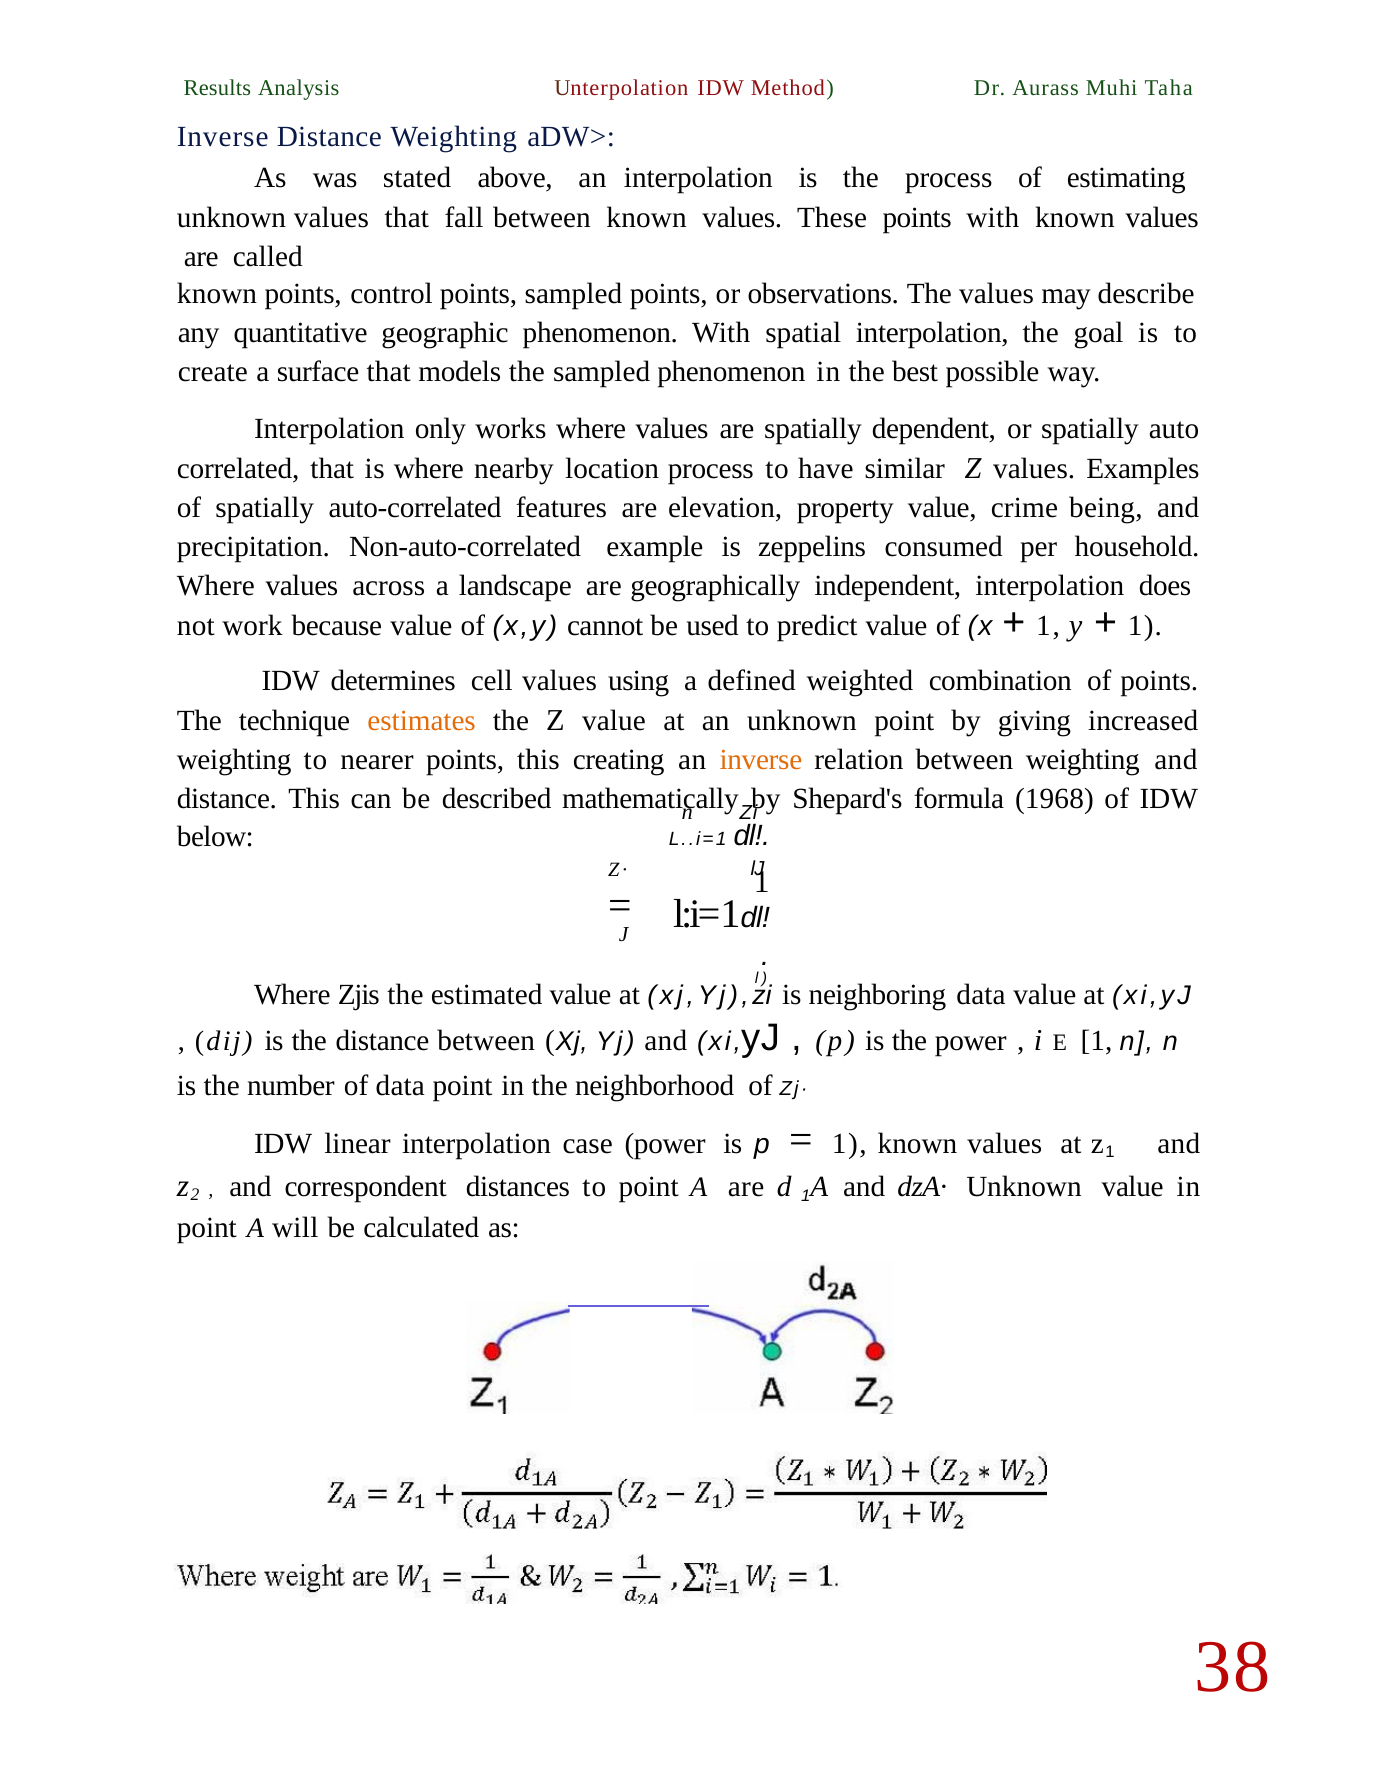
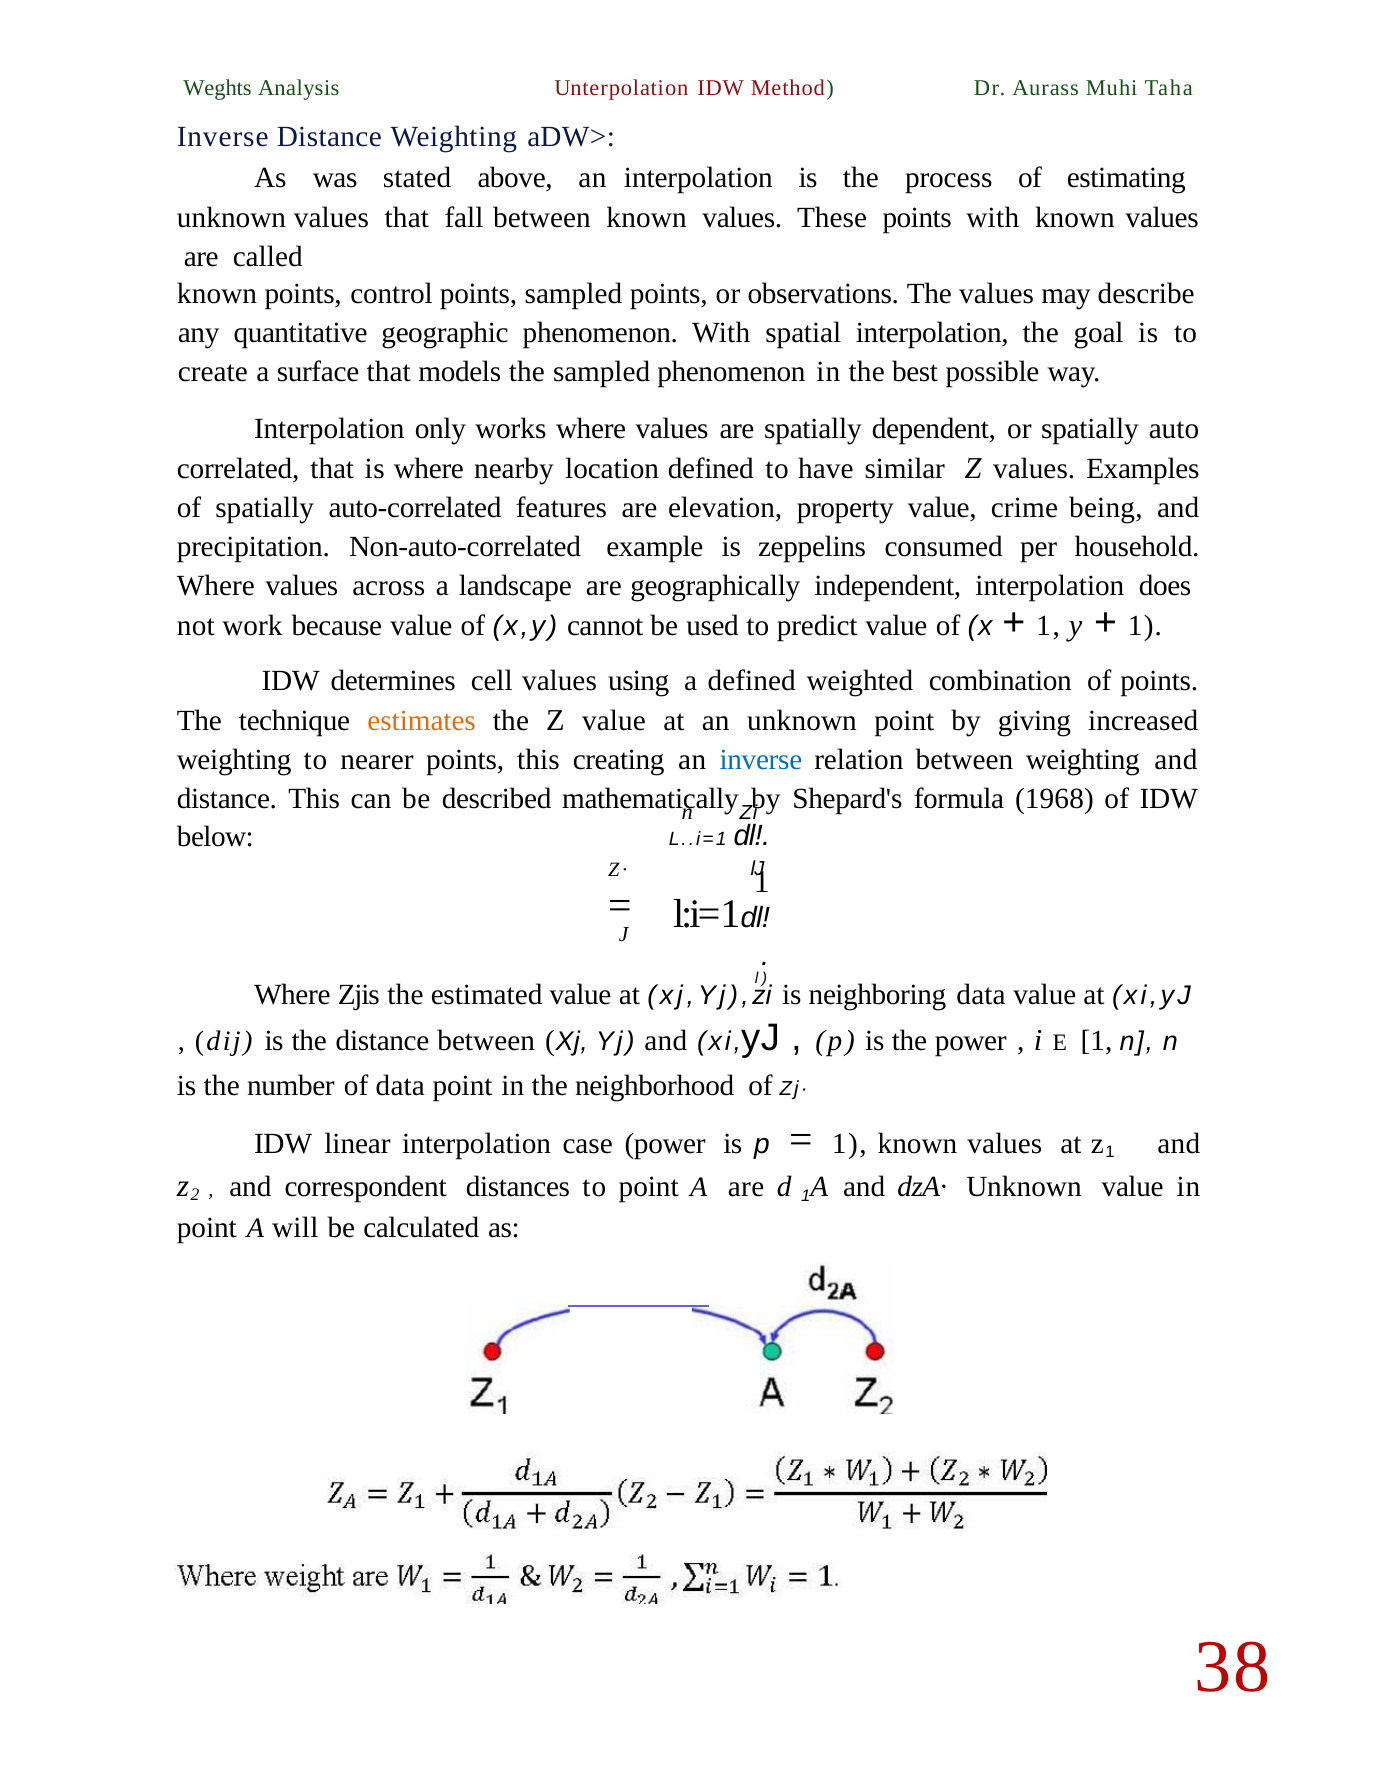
Results: Results -> Weghts
location process: process -> defined
inverse at (761, 760) colour: orange -> blue
